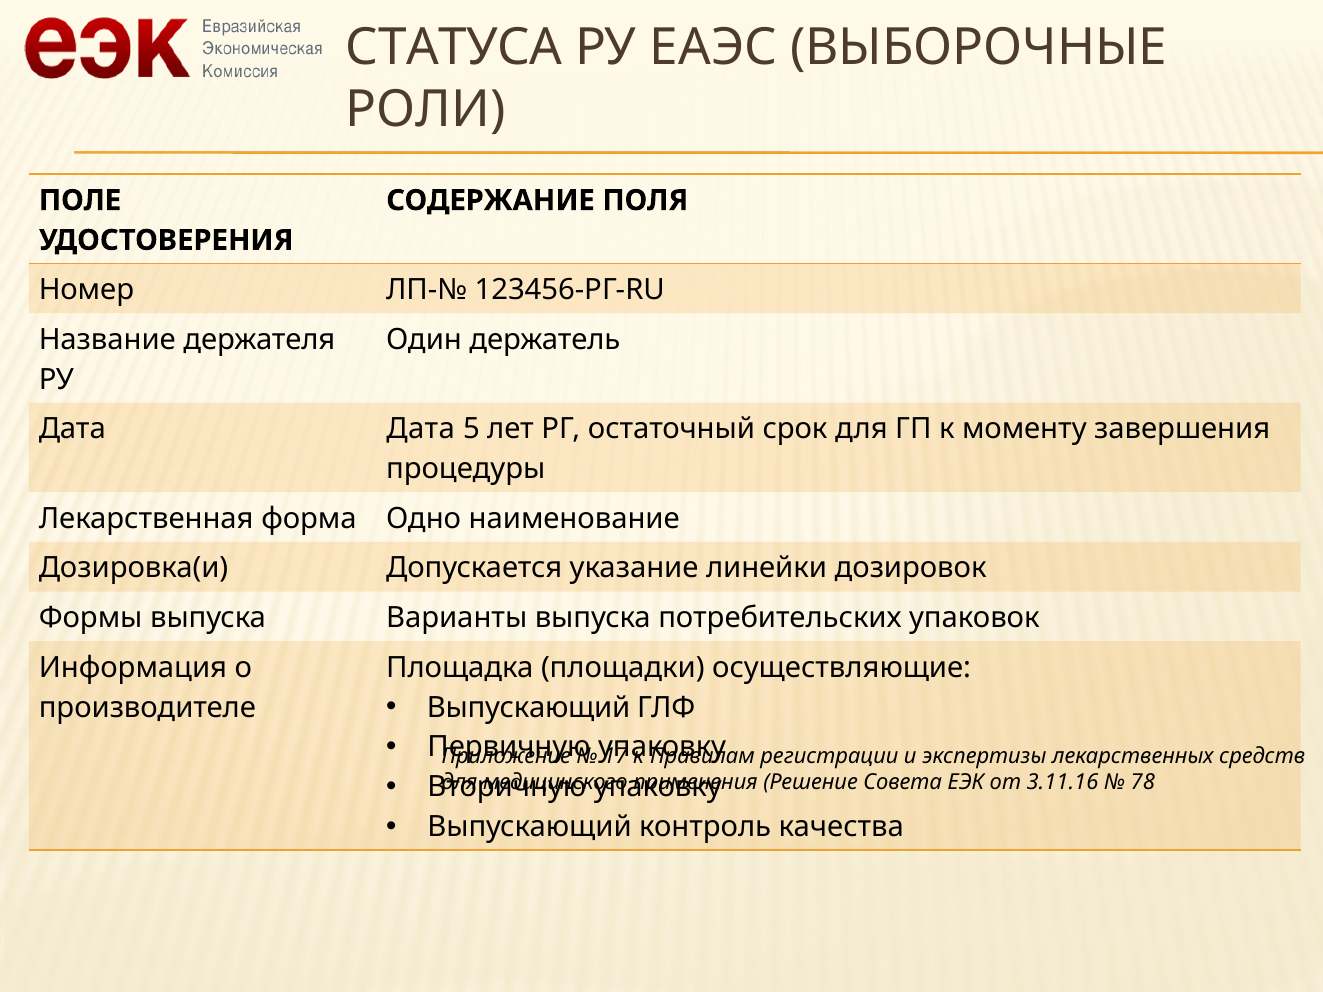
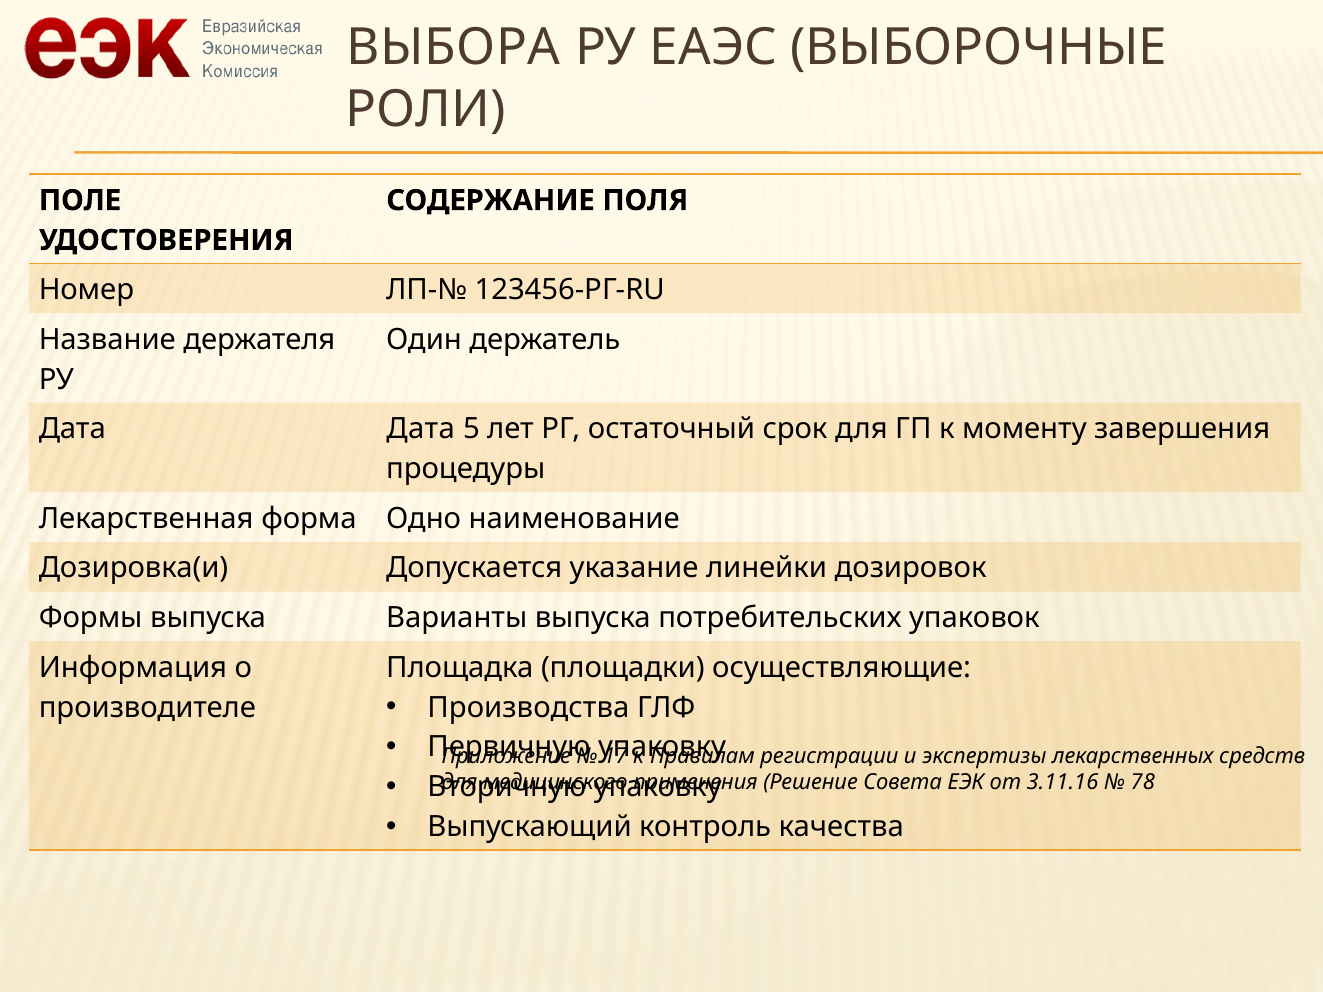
СТАТУСА: СТАТУСА -> ВЫБОРА
Выпускающий at (529, 708): Выпускающий -> Производства
